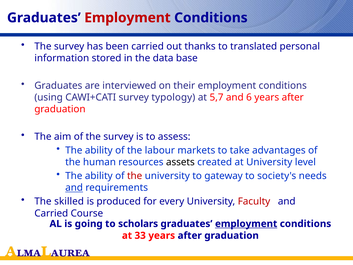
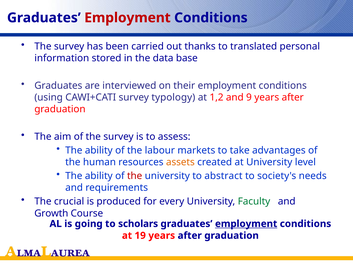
5,7: 5,7 -> 1,2
6: 6 -> 9
assets colour: black -> orange
gateway: gateway -> abstract
and at (74, 188) underline: present -> none
skilled: skilled -> crucial
Faculty colour: red -> green
Carried at (51, 213): Carried -> Growth
33: 33 -> 19
